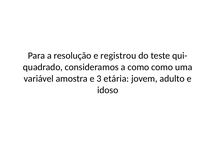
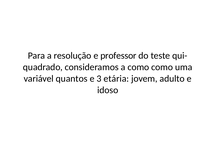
registrou: registrou -> professor
amostra: amostra -> quantos
